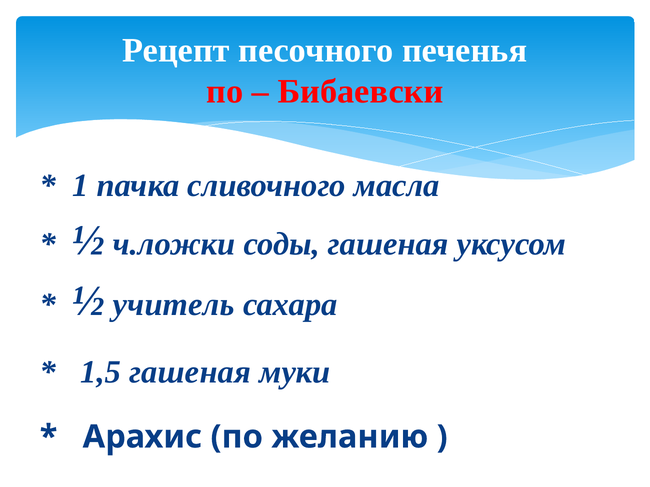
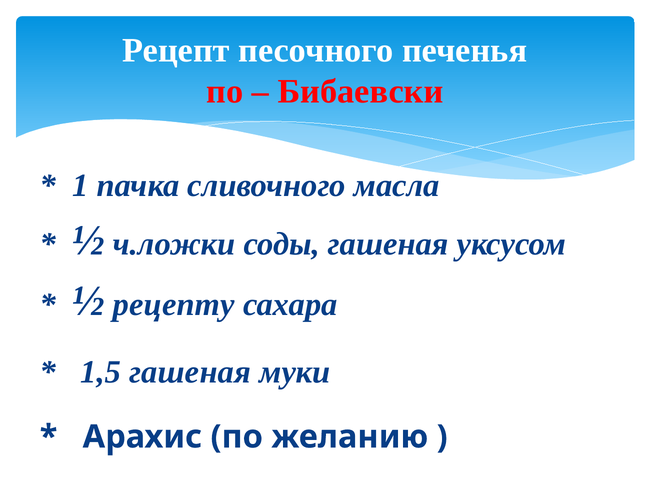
учитель: учитель -> рецепту
